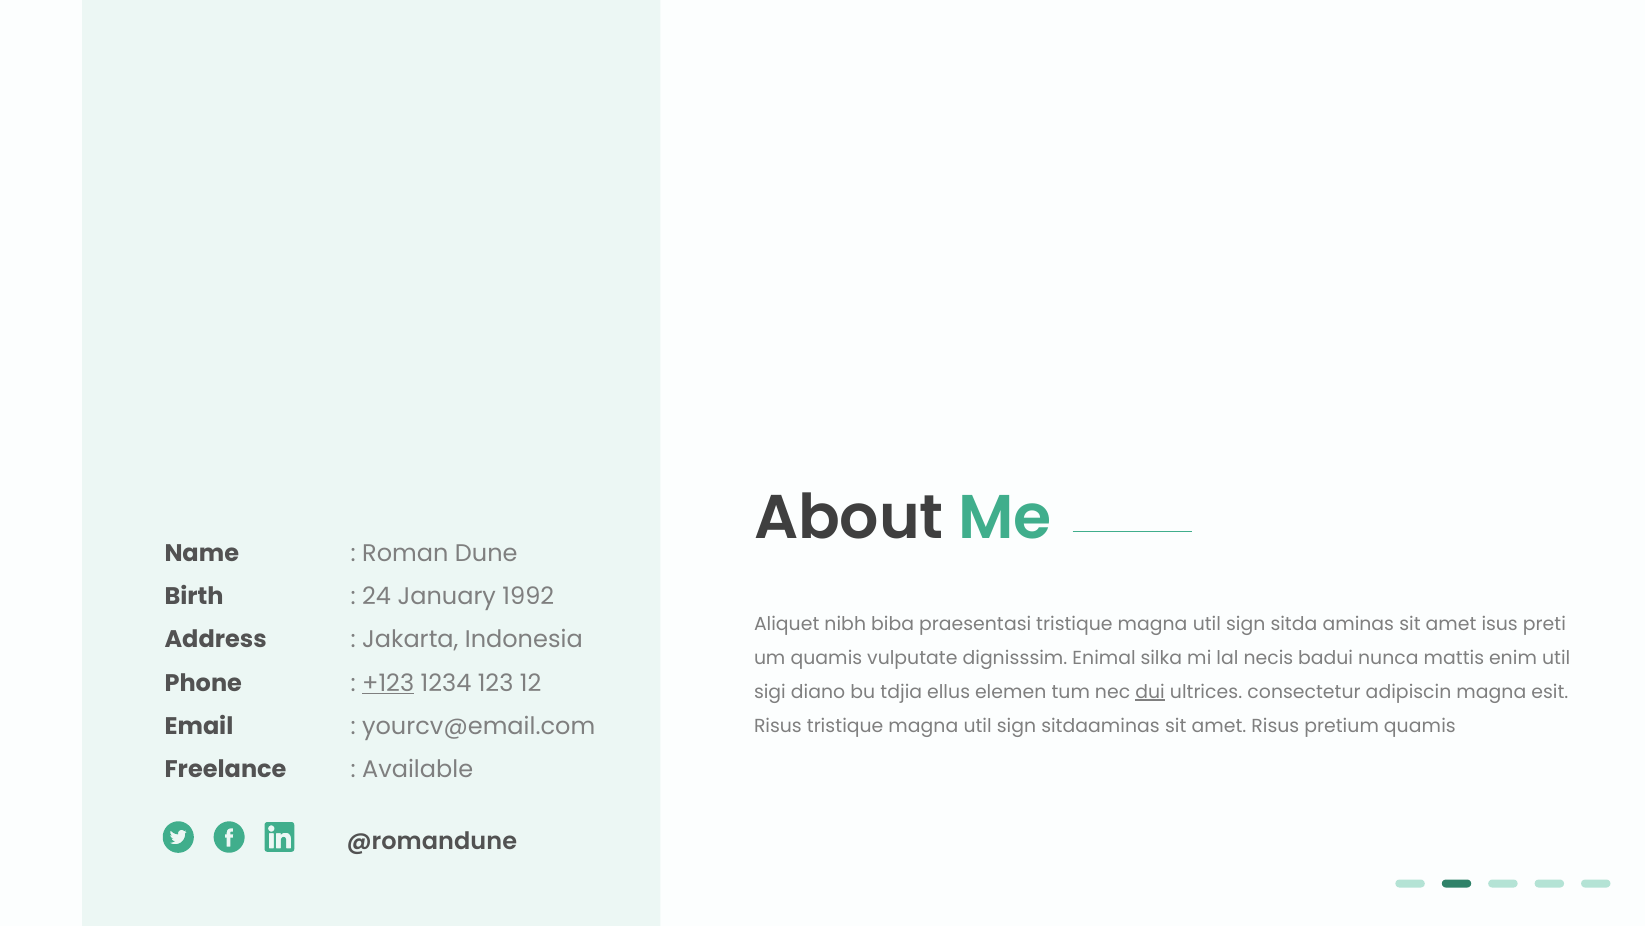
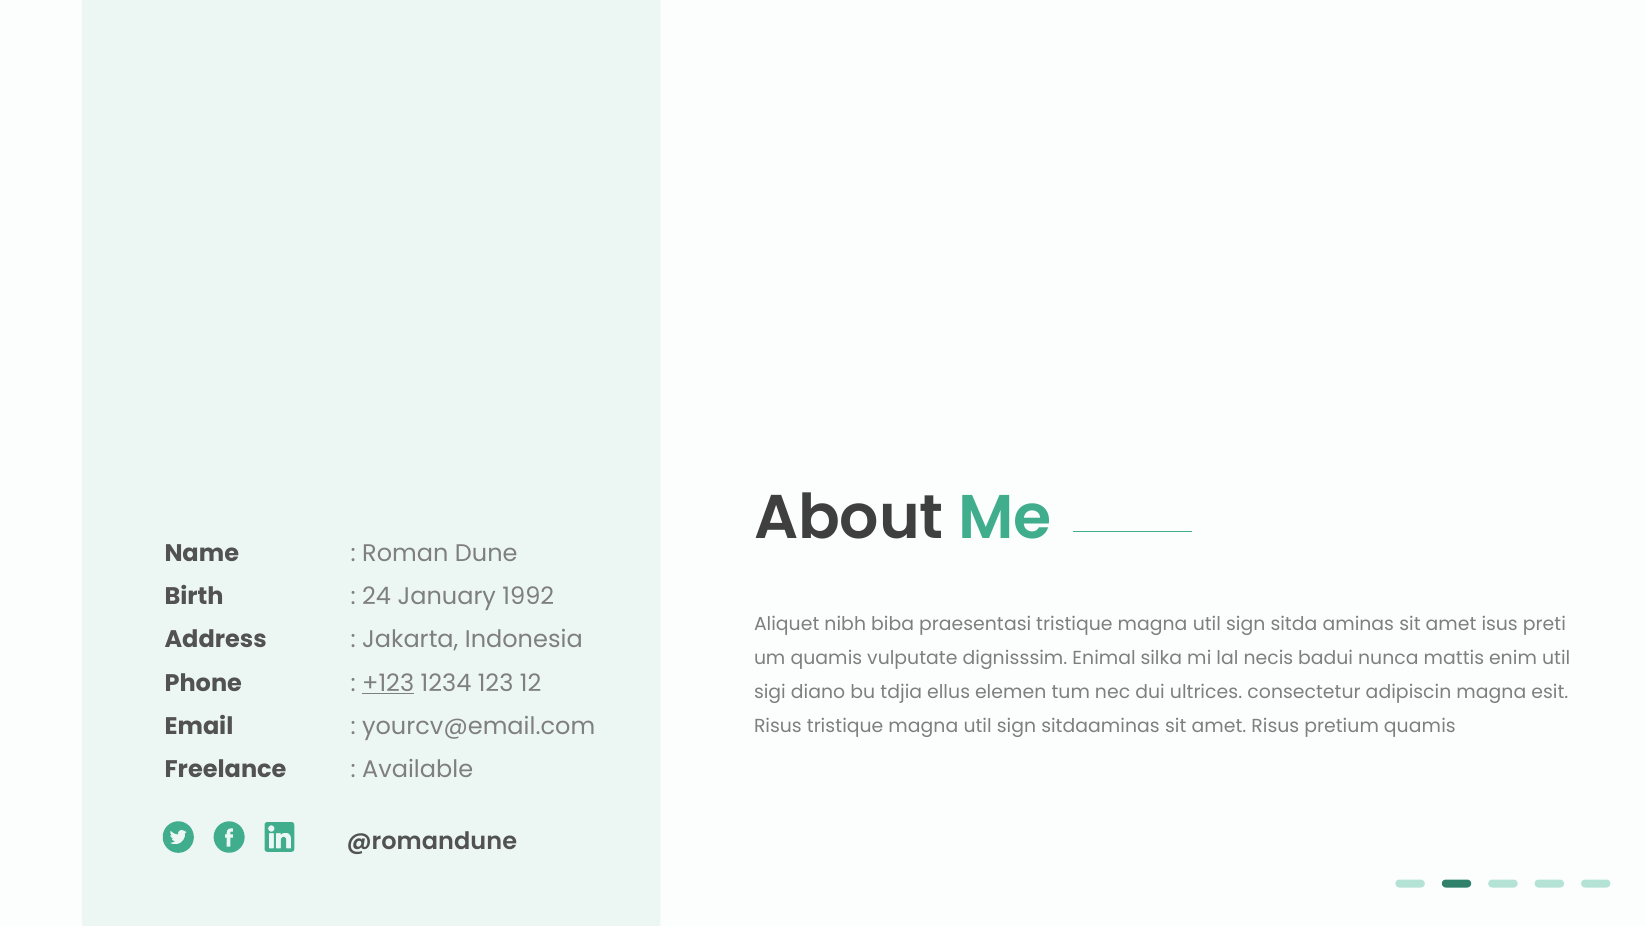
dui underline: present -> none
